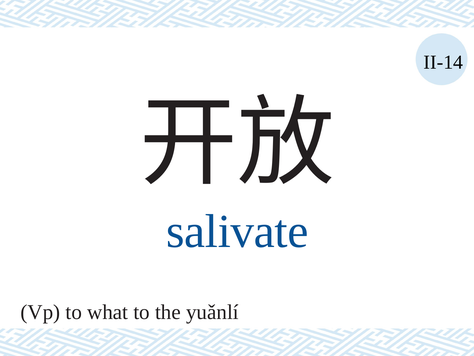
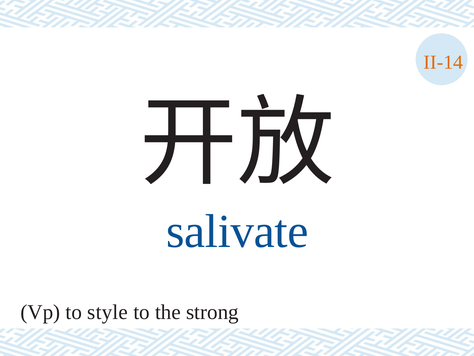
II-14 colour: black -> orange
what: what -> style
yuǎnlí: yuǎnlí -> strong
